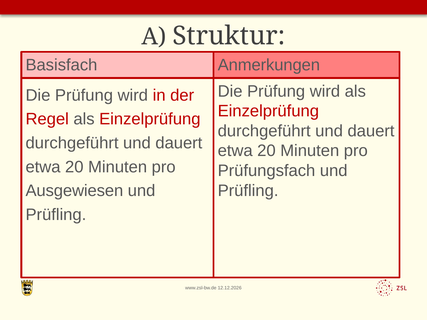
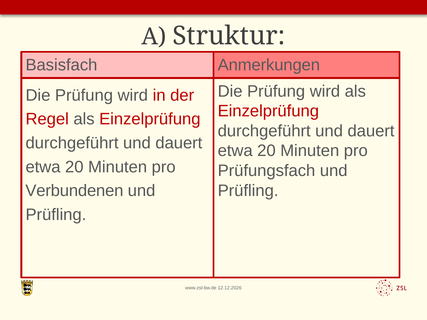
Ausgewiesen: Ausgewiesen -> Verbundenen
